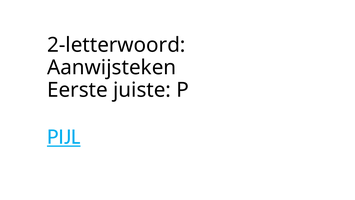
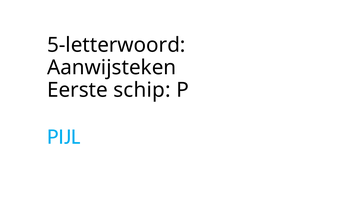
2-letterwoord: 2-letterwoord -> 5-letterwoord
juiste: juiste -> schip
PIJL underline: present -> none
